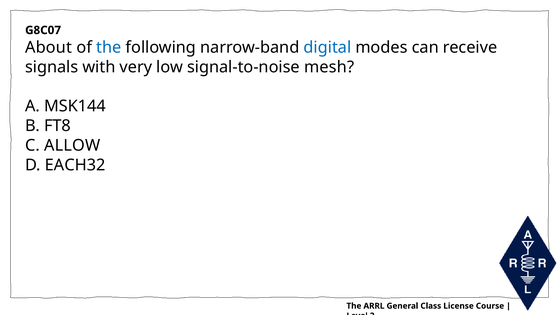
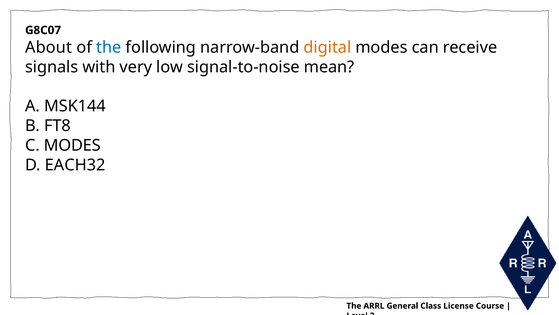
digital colour: blue -> orange
mesh: mesh -> mean
C ALLOW: ALLOW -> MODES
